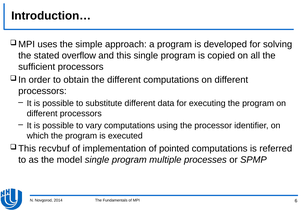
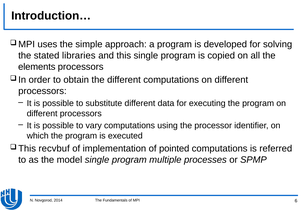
overflow: overflow -> libraries
sufficient: sufficient -> elements
